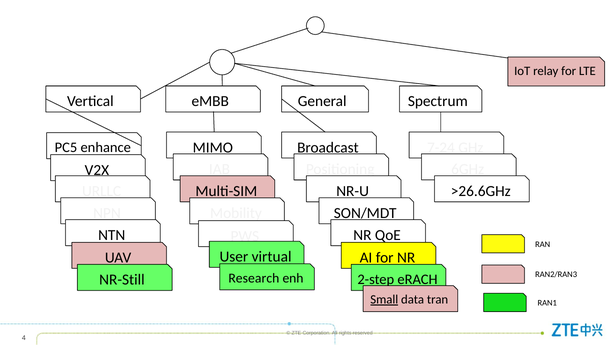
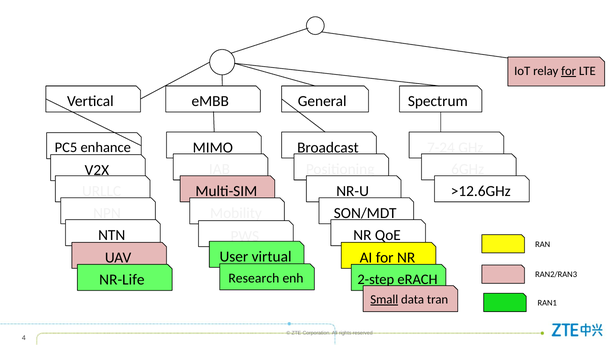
for at (569, 71) underline: none -> present
>26.6GHz: >26.6GHz -> >12.6GHz
NR-Still: NR-Still -> NR-Life
